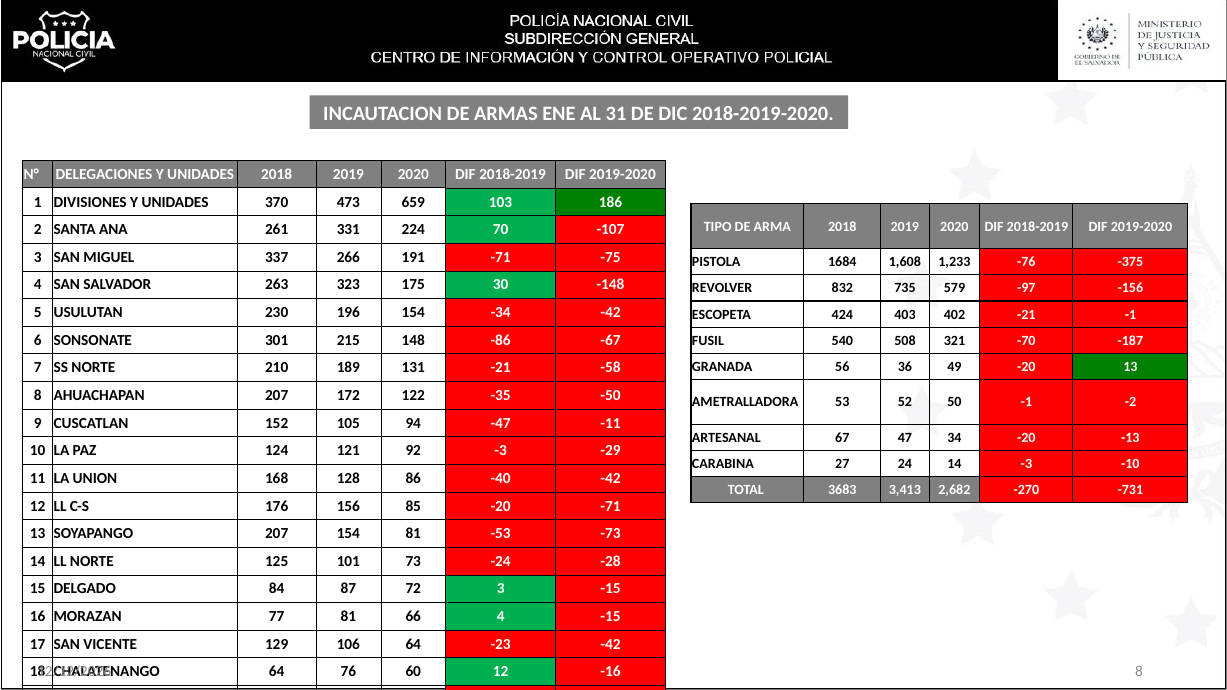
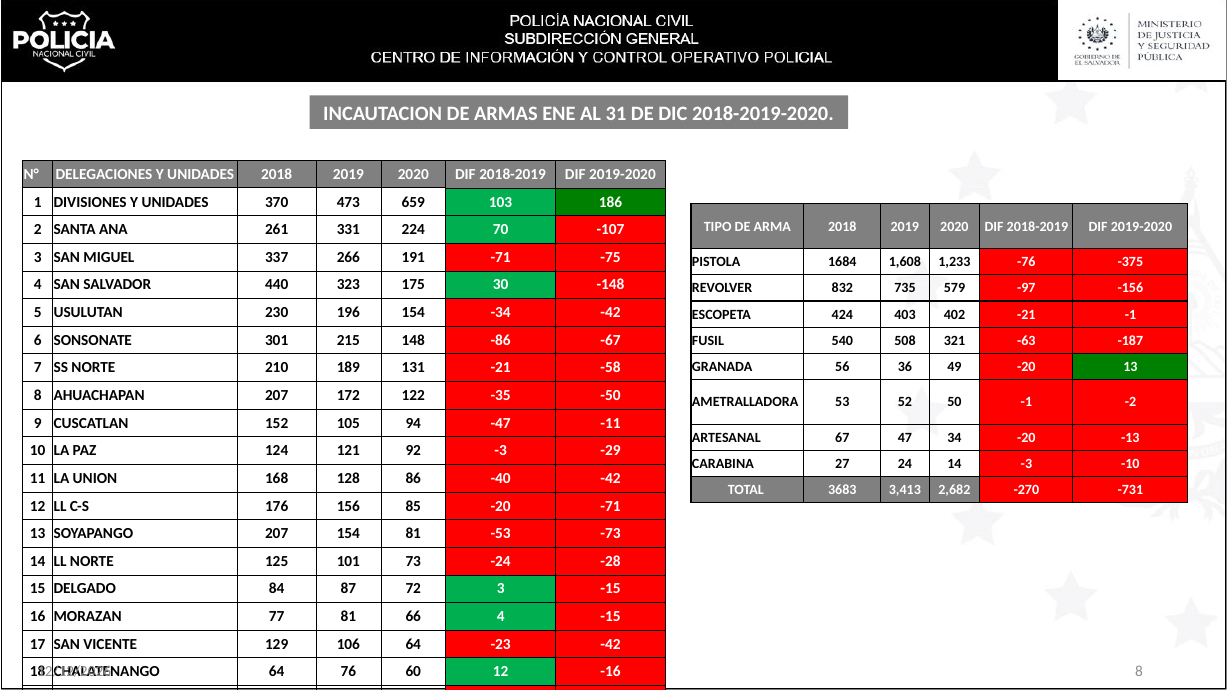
263: 263 -> 440
-70: -70 -> -63
